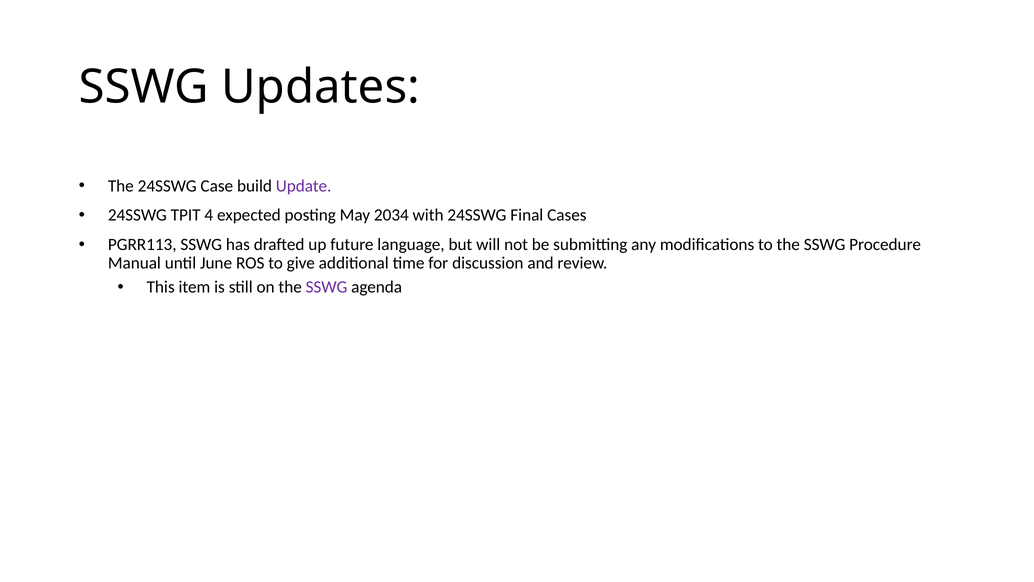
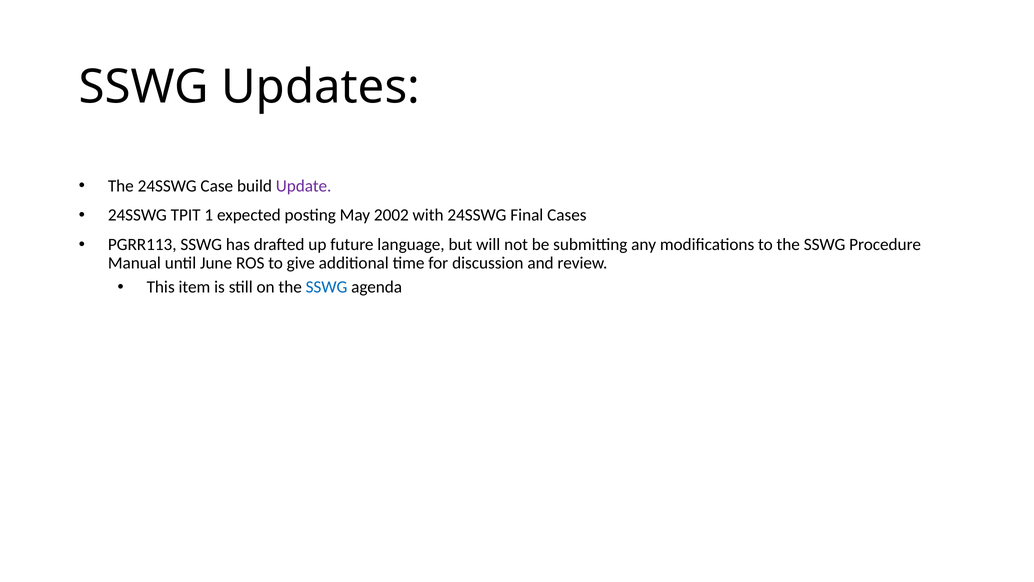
4: 4 -> 1
2034: 2034 -> 2002
SSWG at (327, 287) colour: purple -> blue
